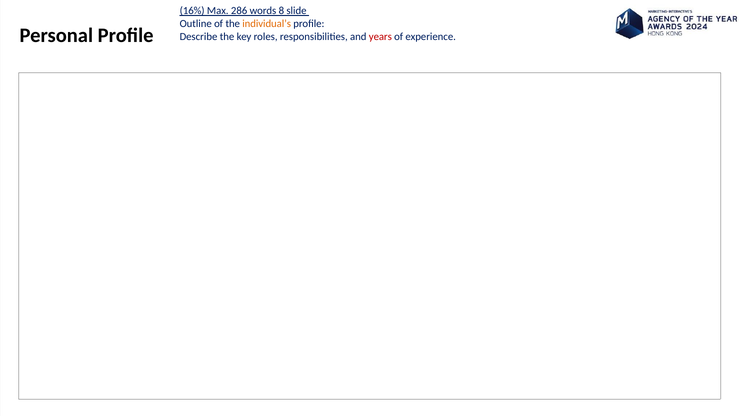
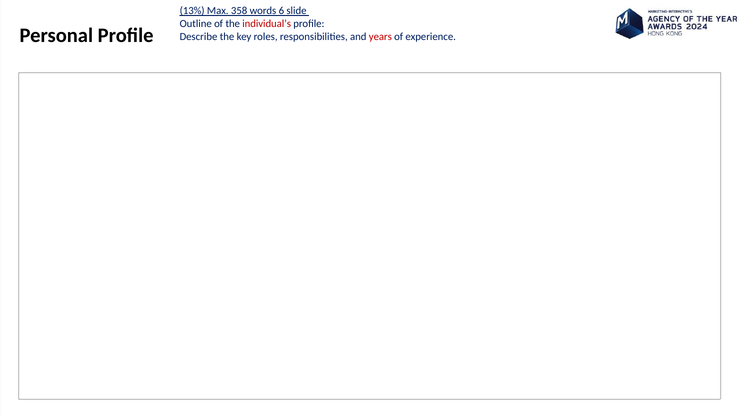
16%: 16% -> 13%
286: 286 -> 358
8: 8 -> 6
individual’s colour: orange -> red
